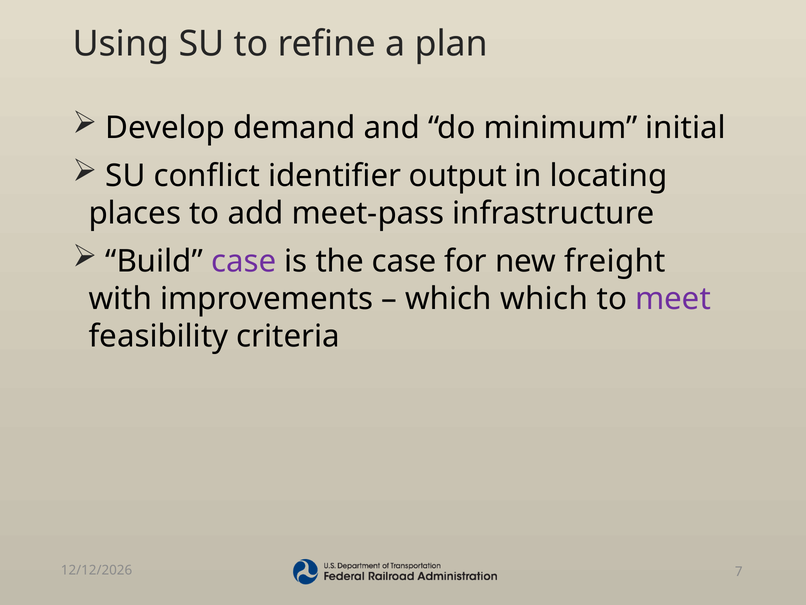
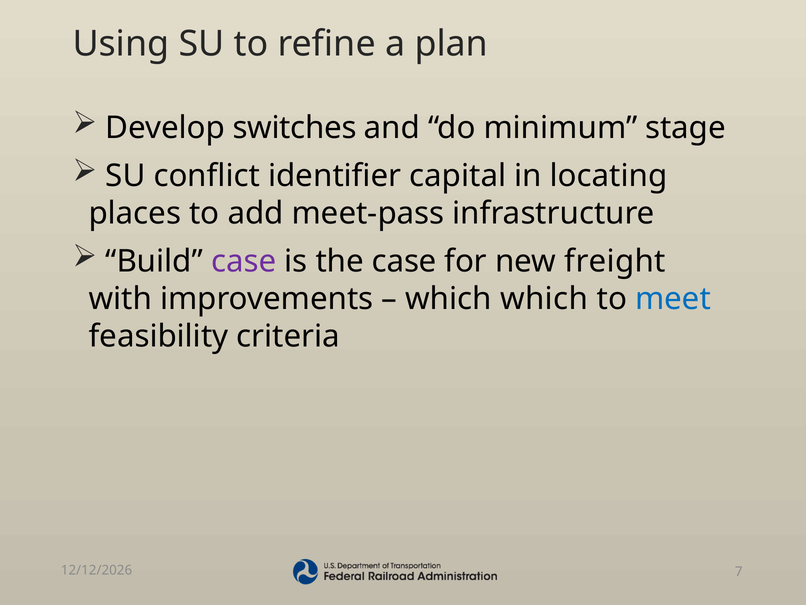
demand: demand -> switches
initial: initial -> stage
output: output -> capital
meet colour: purple -> blue
